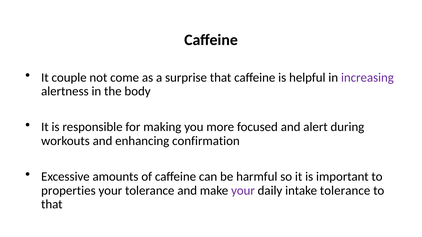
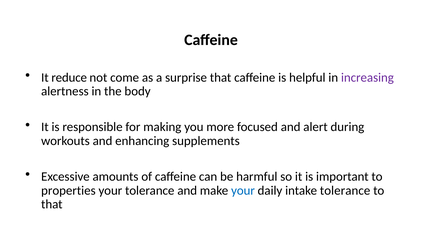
couple: couple -> reduce
confirmation: confirmation -> supplements
your at (243, 191) colour: purple -> blue
